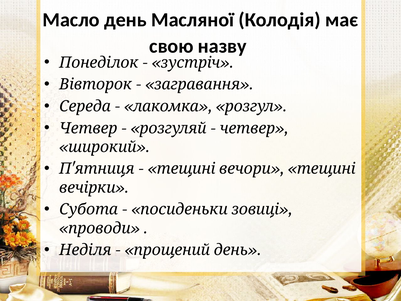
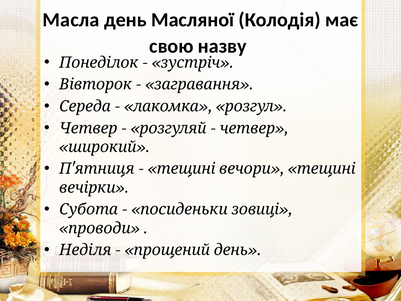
Масло: Масло -> Масла
